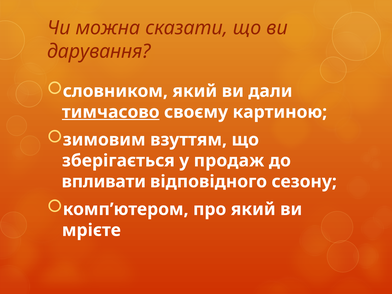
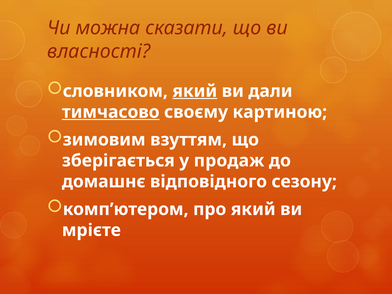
дарування: дарування -> власності
який at (195, 91) underline: none -> present
впливати: впливати -> домашнє
